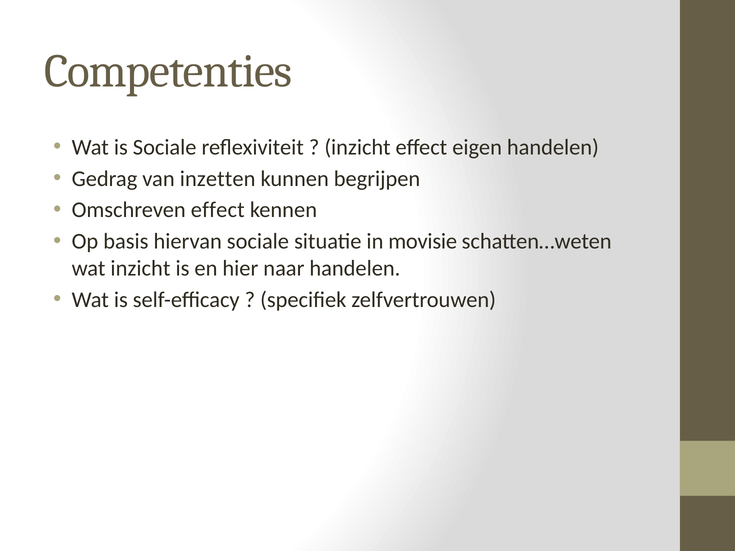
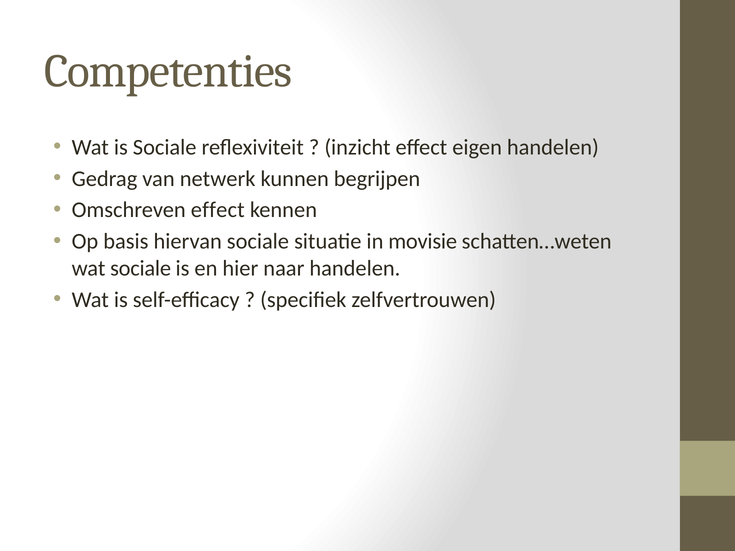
inzetten: inzetten -> netwerk
wat inzicht: inzicht -> sociale
